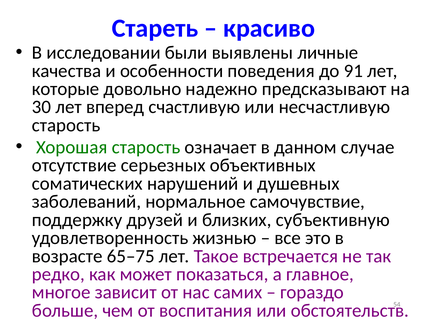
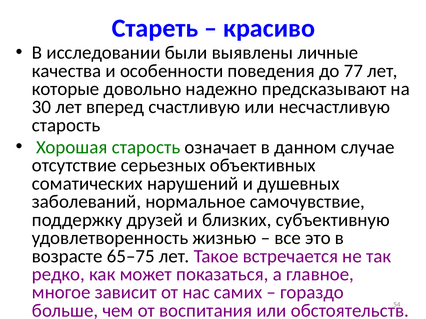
91: 91 -> 77
